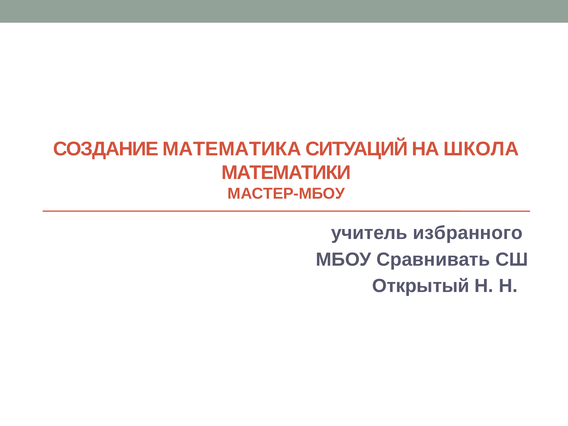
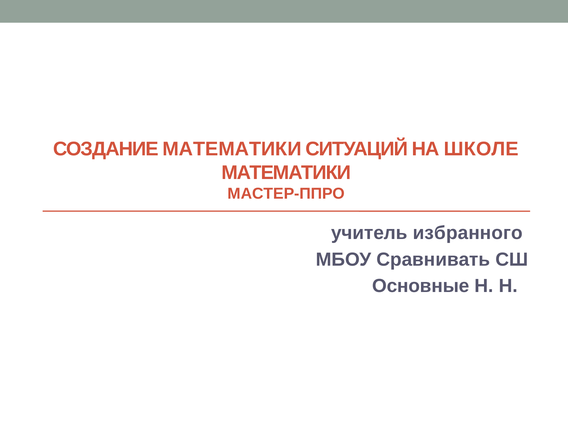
СОЗДАНИЕ МАТЕМАТИКА: МАТЕМАТИКА -> МАТЕМАТИКИ
ШКОЛА: ШКОЛА -> ШКОЛЕ
МАСТЕР-МБОУ: МАСТЕР-МБОУ -> МАСТЕР-ППРО
Открытый: Открытый -> Основные
